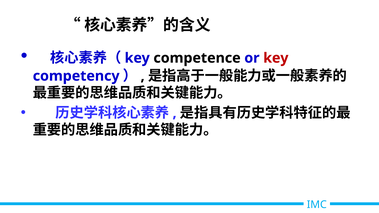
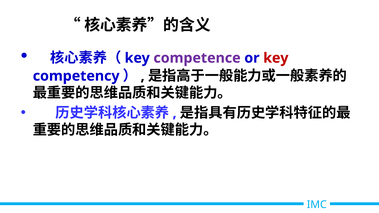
competence colour: black -> purple
